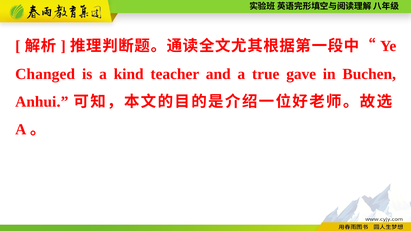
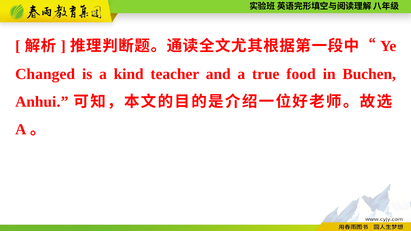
gave: gave -> food
